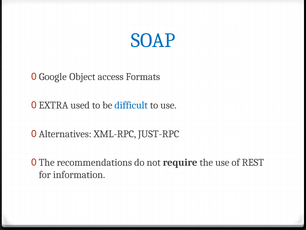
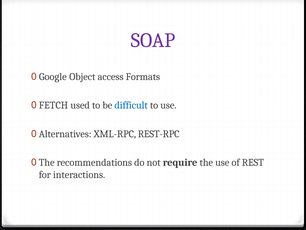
SOAP colour: blue -> purple
EXTRA: EXTRA -> FETCH
JUST-RPC: JUST-RPC -> REST-RPC
information: information -> interactions
